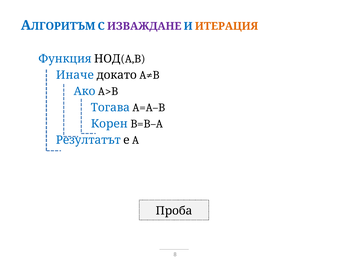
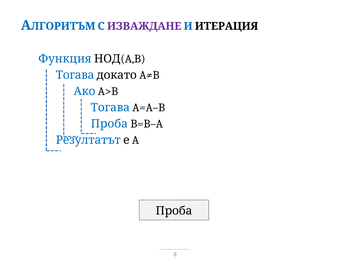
ИТЕРАЦИЯ colour: orange -> black
Иначе at (75, 75): Иначе -> Тогава
Корен at (109, 124): Корен -> Проба
